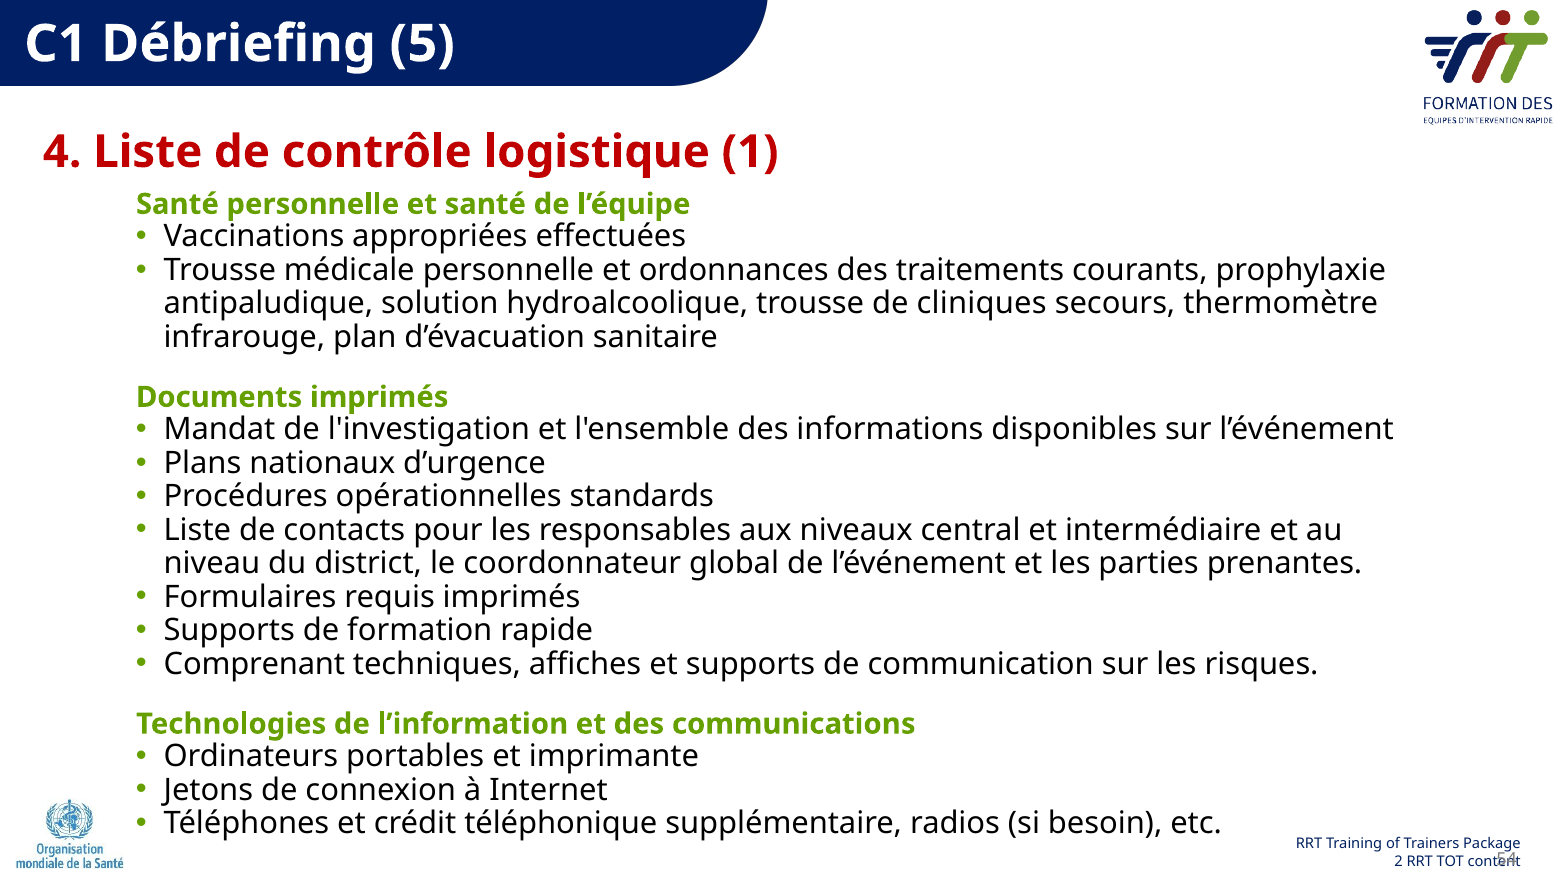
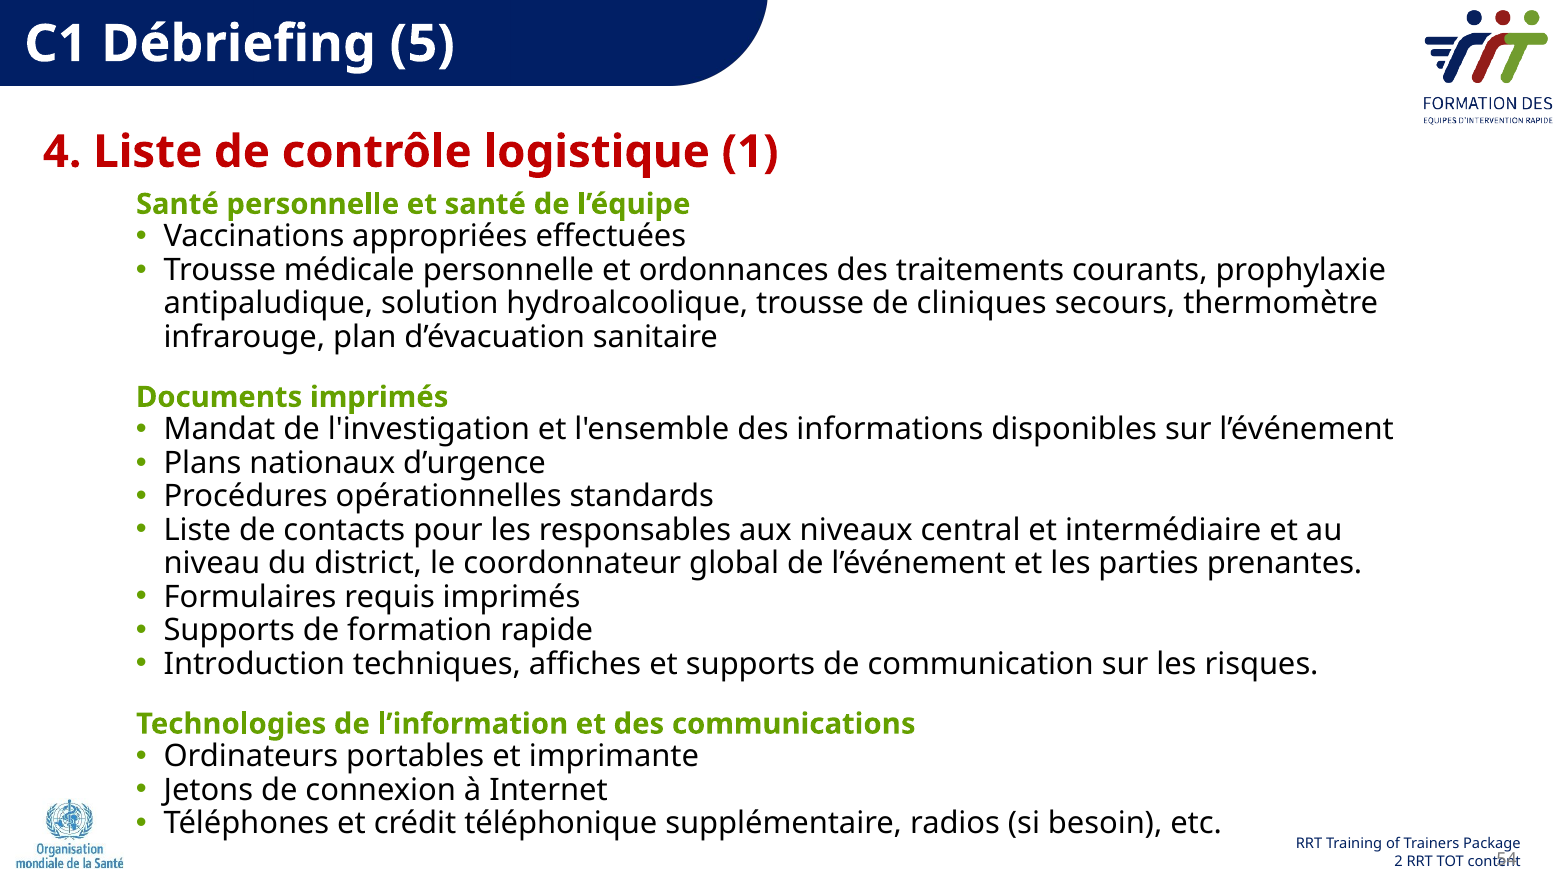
Comprenant: Comprenant -> Introduction
